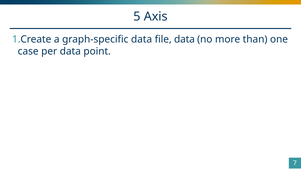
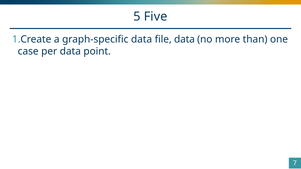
Axis: Axis -> Five
